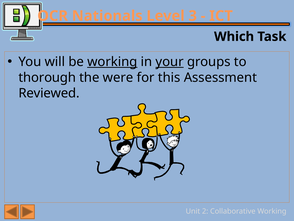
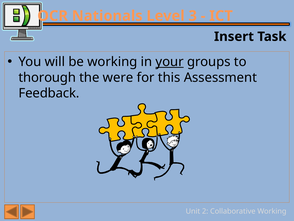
Which: Which -> Insert
working at (112, 62) underline: present -> none
Reviewed: Reviewed -> Feedback
